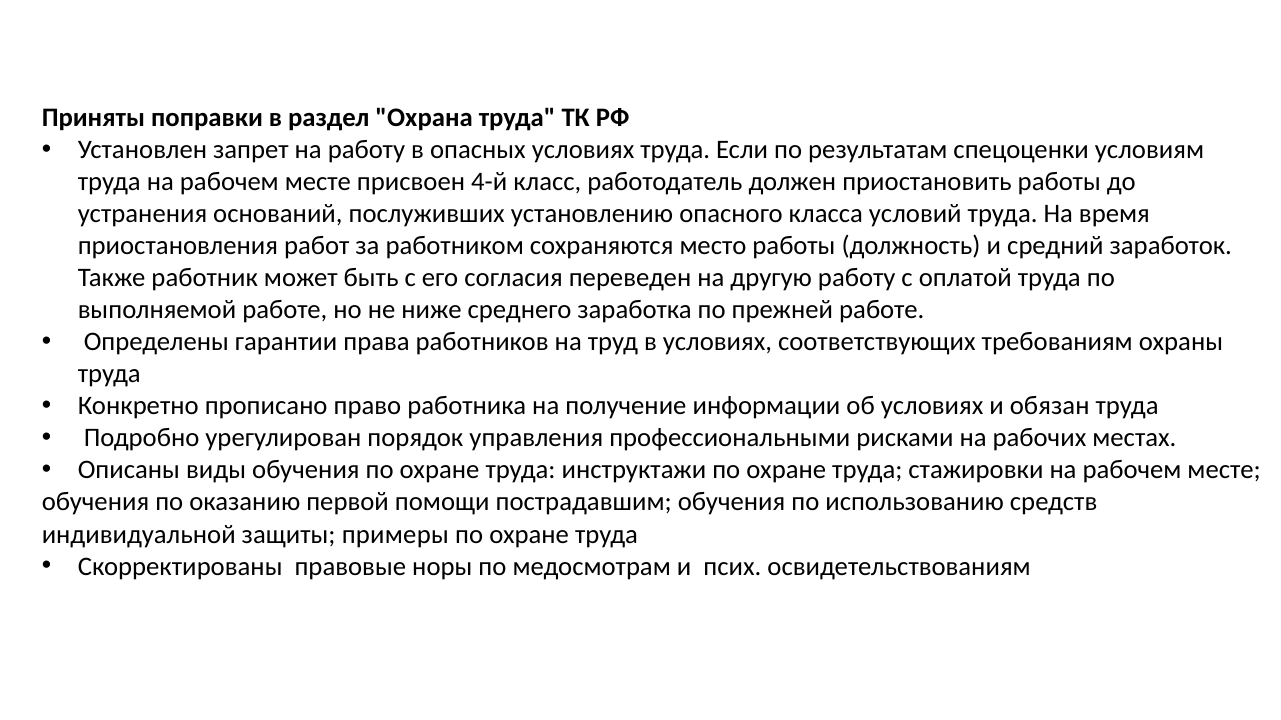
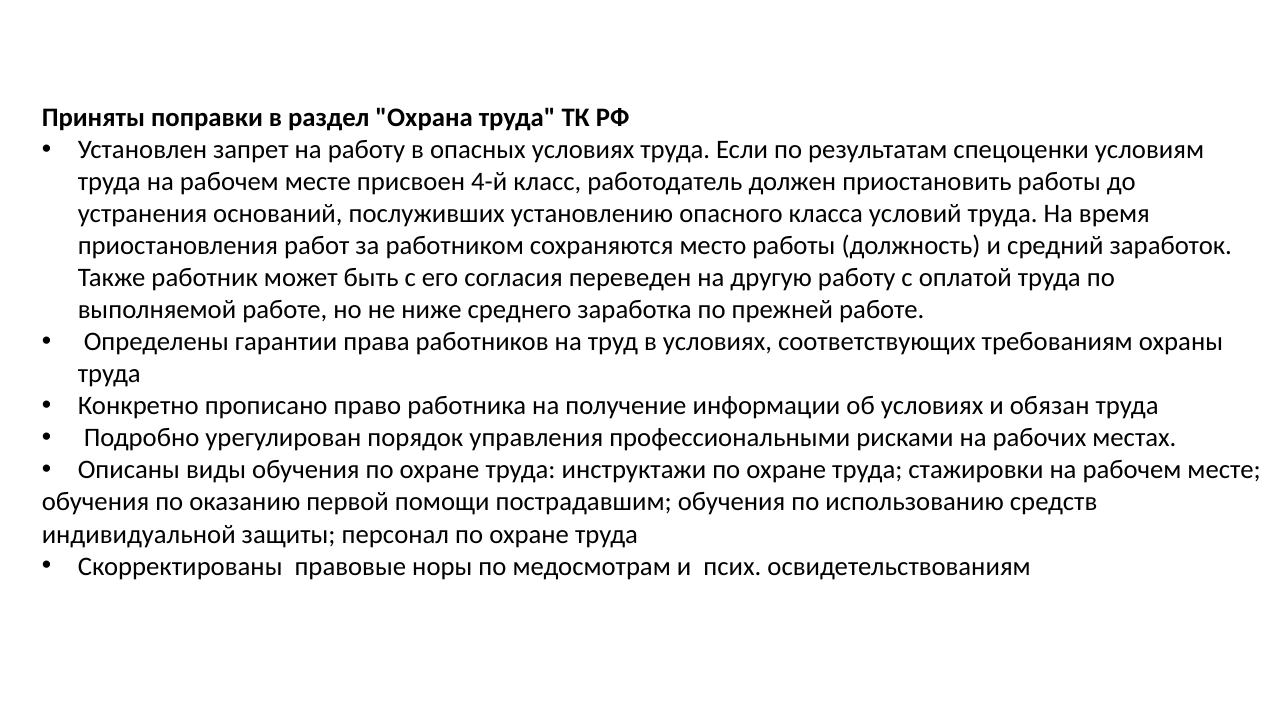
примеры: примеры -> персонал
